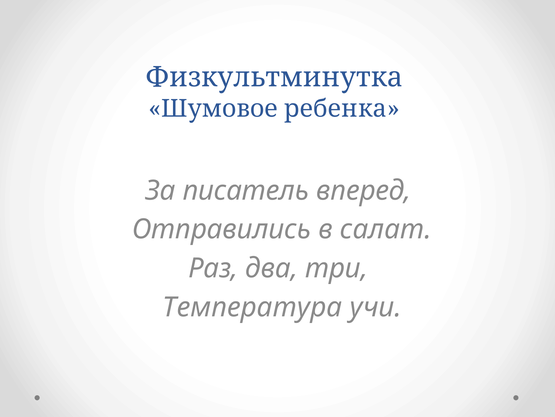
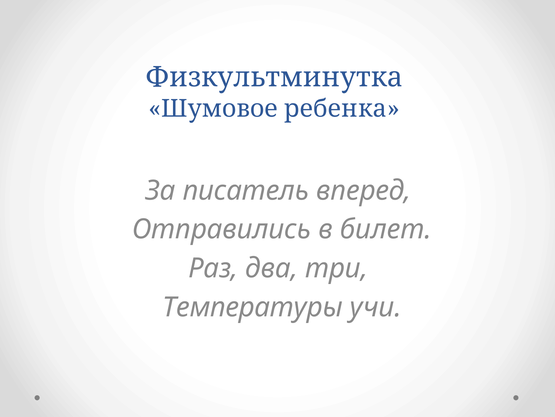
салат: салат -> билет
Температура: Температура -> Температуры
